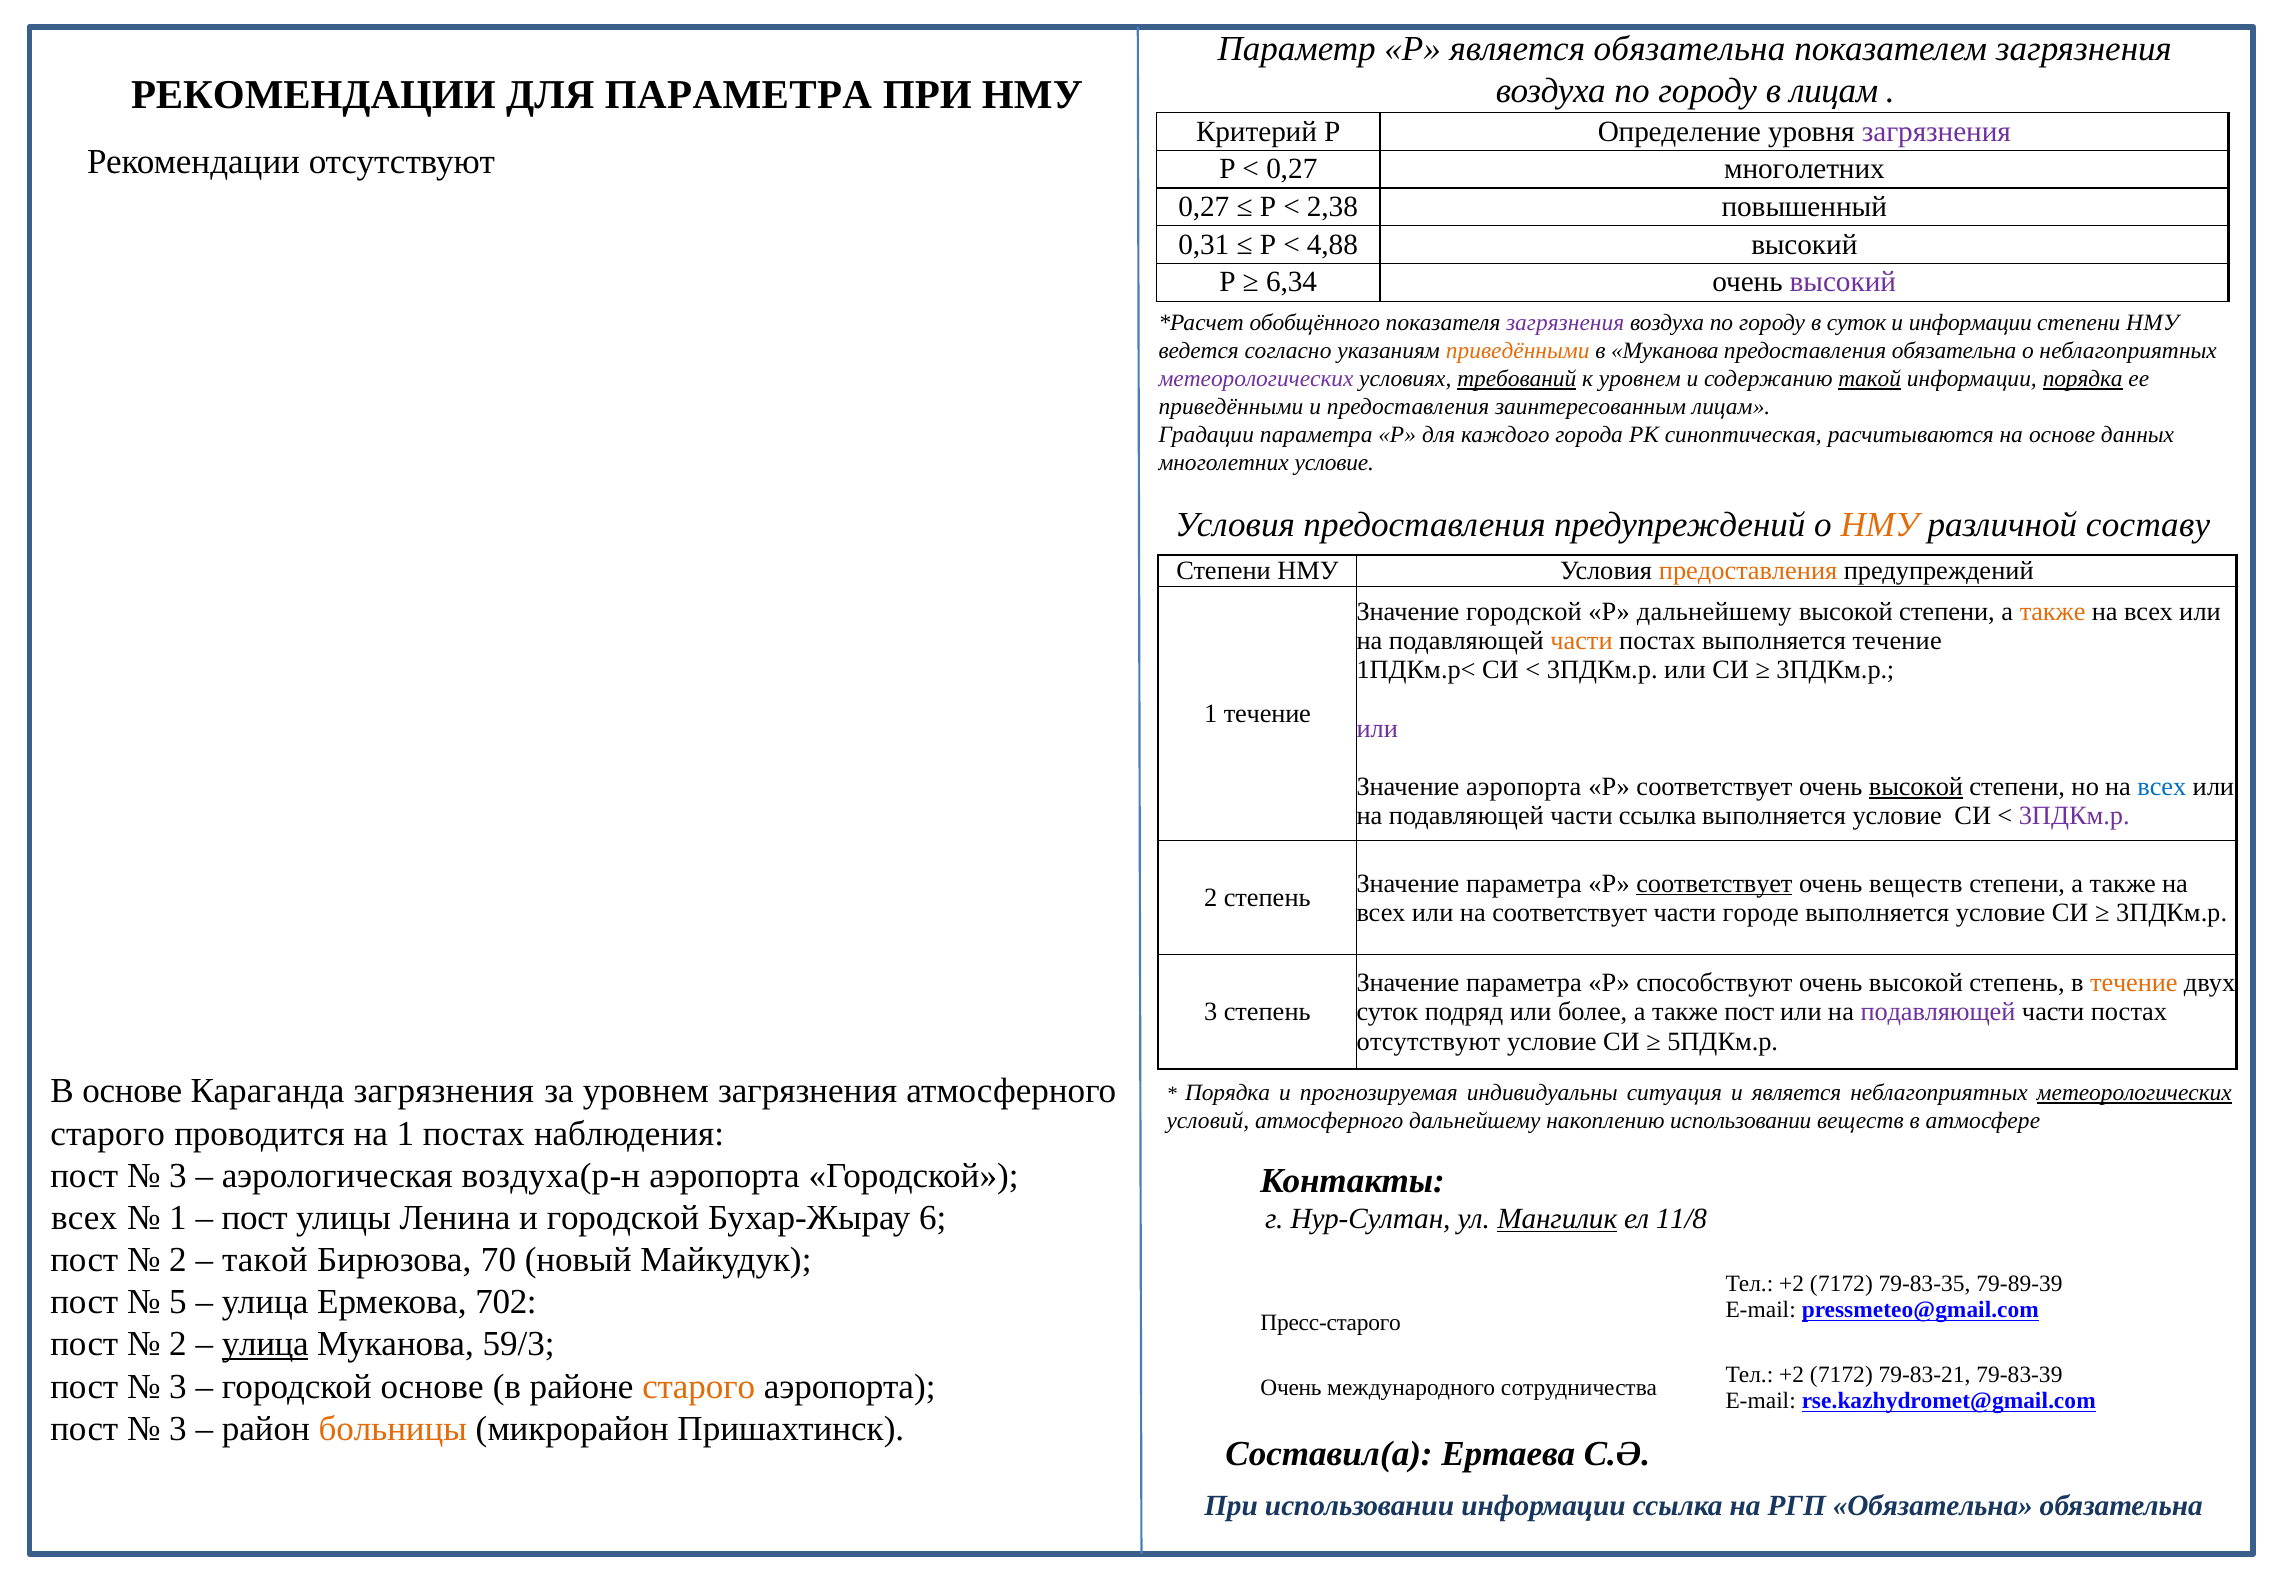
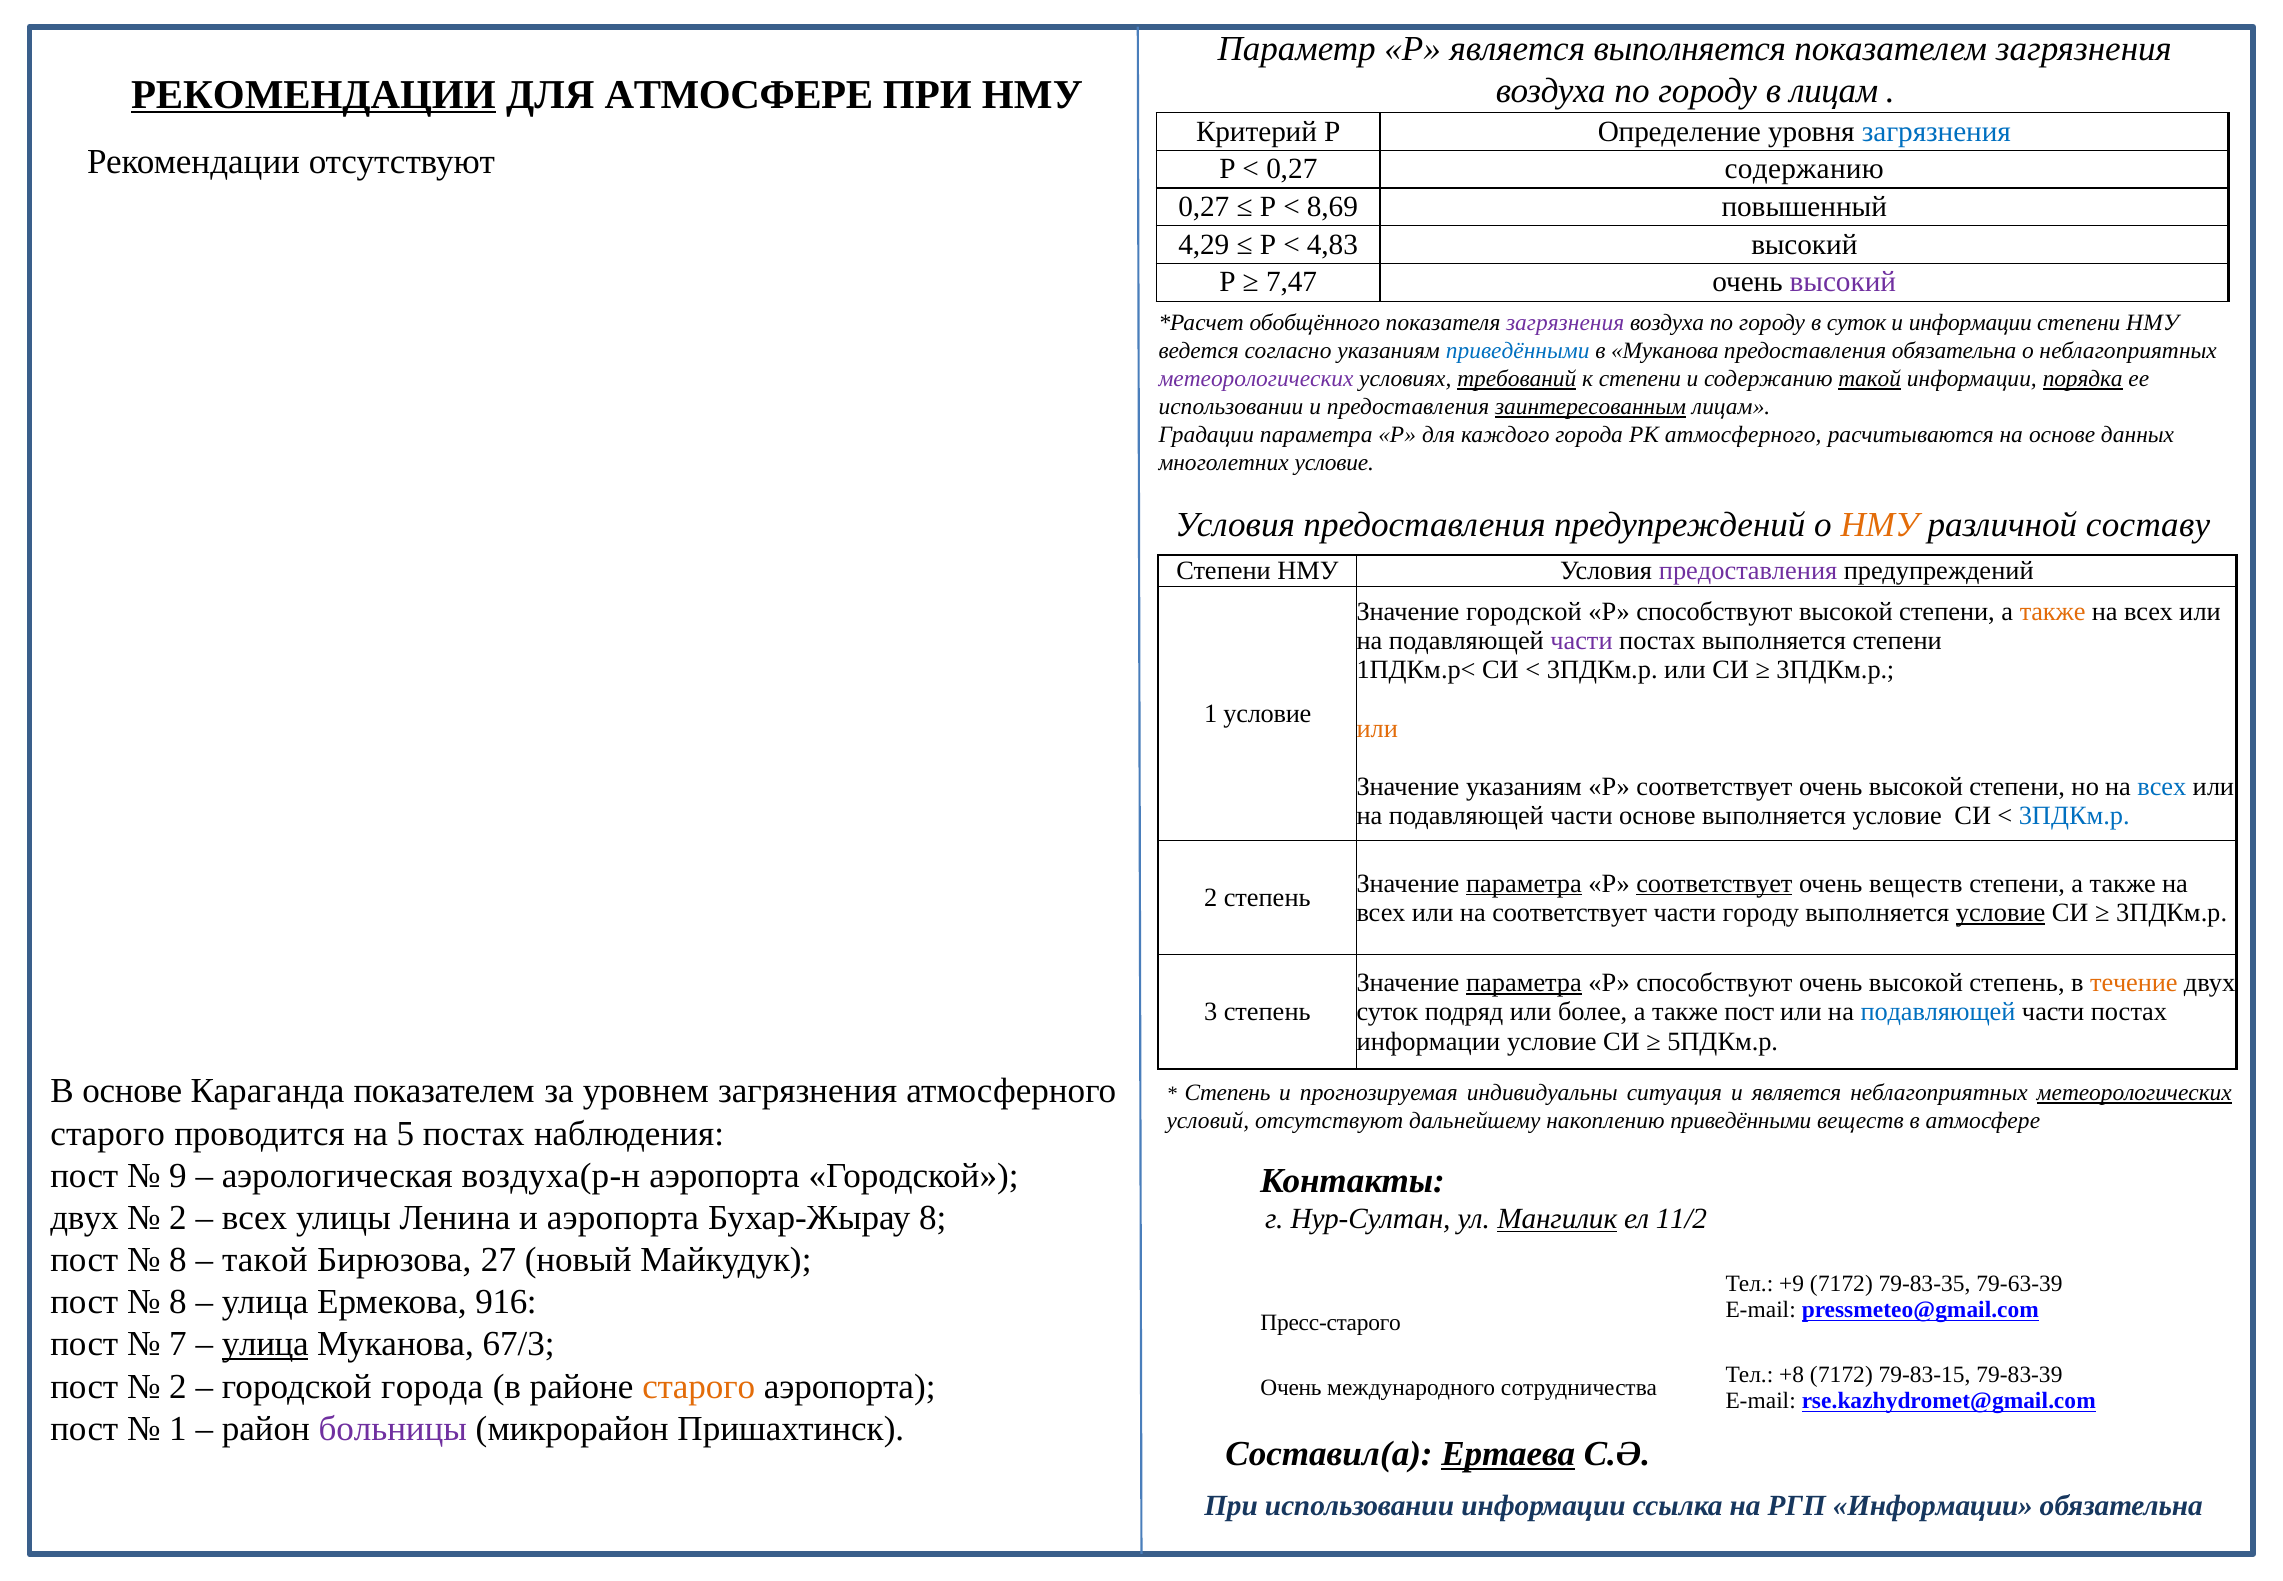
является обязательна: обязательна -> выполняется
РЕКОМЕНДАЦИИ at (313, 95) underline: none -> present
ДЛЯ ПАРАМЕТРА: ПАРАМЕТРА -> АТМОСФЕРЕ
загрязнения at (1936, 131) colour: purple -> blue
0,27 многолетних: многолетних -> содержанию
2,38: 2,38 -> 8,69
0,31: 0,31 -> 4,29
4,88: 4,88 -> 4,83
6,34: 6,34 -> 7,47
приведёнными at (1518, 351) colour: orange -> blue
к уровнем: уровнем -> степени
приведёнными at (1231, 407): приведёнными -> использовании
заинтересованным underline: none -> present
РК синоптическая: синоптическая -> атмосферного
предоставления at (1748, 571) colour: orange -> purple
дальнейшему at (1714, 611): дальнейшему -> способствуют
части at (1582, 641) colour: orange -> purple
выполняется течение: течение -> степени
1 течение: течение -> условие
или at (1377, 728) colour: purple -> orange
Значение аэропорта: аэропорта -> указаниям
высокой at (1916, 787) underline: present -> none
части ссылка: ссылка -> основе
3ПДКм.р at (2074, 816) colour: purple -> blue
параметра at (1524, 883) underline: none -> present
части городе: городе -> городу
условие at (2001, 912) underline: none -> present
параметра at (1524, 983) underline: none -> present
подавляющей at (1938, 1012) colour: purple -> blue
отсутствуют at (1428, 1041): отсутствуют -> информации
Караганда загрязнения: загрязнения -> показателем
Порядка at (1228, 1093): Порядка -> Степень
условий атмосферного: атмосферного -> отсутствуют
накоплению использовании: использовании -> приведёнными
на 1: 1 -> 5
3 at (178, 1175): 3 -> 9
всех at (84, 1217): всех -> двух
1 at (178, 1217): 1 -> 2
пост at (255, 1217): пост -> всех
и городской: городской -> аэропорта
Бухар-Жырау 6: 6 -> 8
11/8: 11/8 -> 11/2
2 at (178, 1260): 2 -> 8
70: 70 -> 27
+2 at (1792, 1283): +2 -> +9
79-89-39: 79-89-39 -> 79-63-39
5 at (178, 1302): 5 -> 8
702: 702 -> 916
2 at (178, 1344): 2 -> 7
59/3: 59/3 -> 67/3
+2 at (1792, 1375): +2 -> +8
79-83-21: 79-83-21 -> 79-83-15
3 at (178, 1386): 3 -> 2
городской основе: основе -> города
3 at (178, 1428): 3 -> 1
больницы colour: orange -> purple
Ертаева underline: none -> present
РГП Обязательна: Обязательна -> Информации
